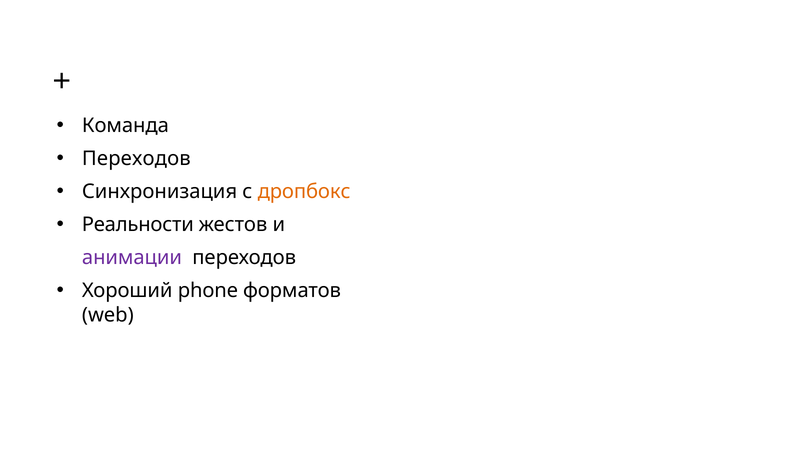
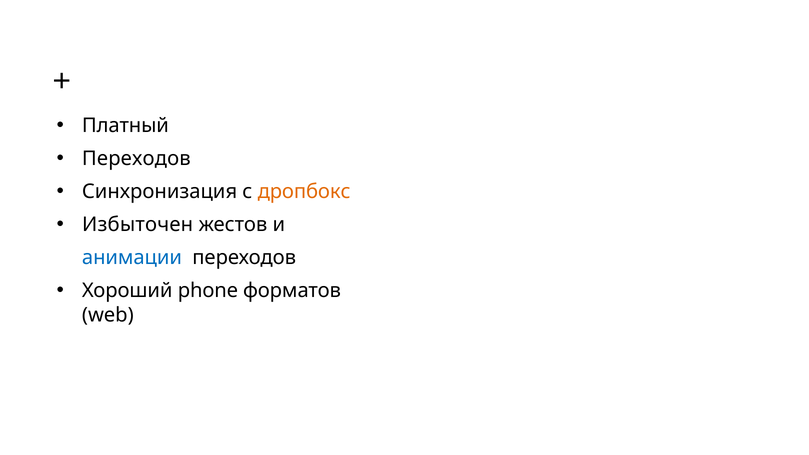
Команда: Команда -> Платный
Реальности: Реальности -> Избыточен
анимации colour: purple -> blue
